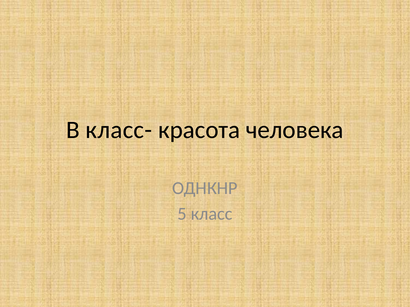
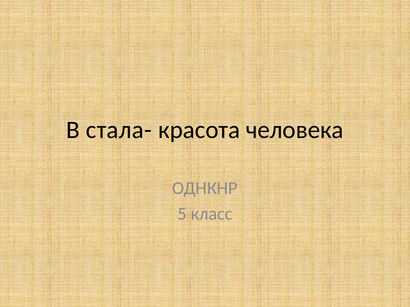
класс-: класс- -> стала-
